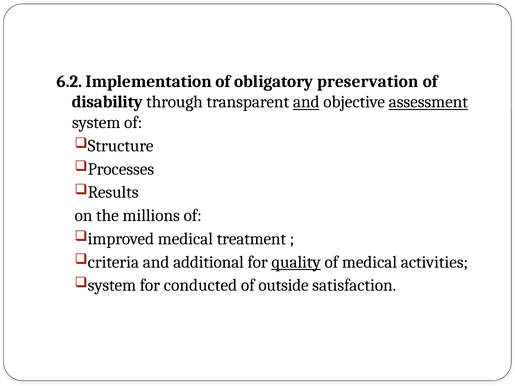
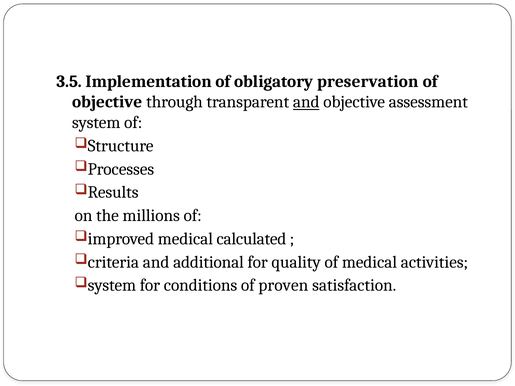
6.2: 6.2 -> 3.5
disability at (107, 102): disability -> objective
assessment underline: present -> none
treatment: treatment -> calculated
quality underline: present -> none
conducted: conducted -> conditions
outside: outside -> proven
